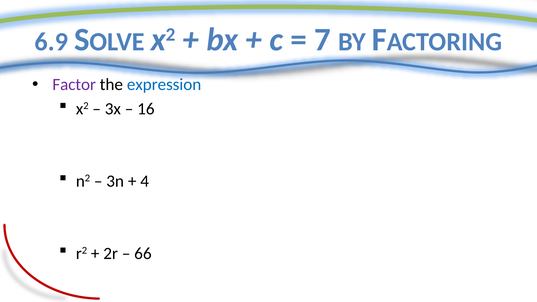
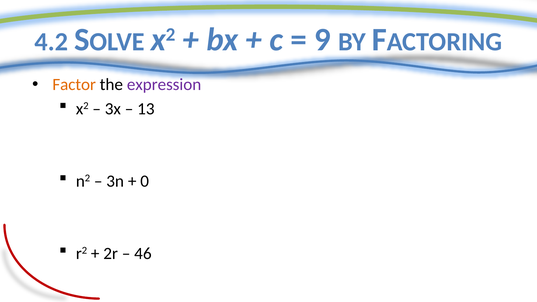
6.9: 6.9 -> 4.2
7: 7 -> 9
Factor colour: purple -> orange
expression colour: blue -> purple
16: 16 -> 13
4: 4 -> 0
66: 66 -> 46
